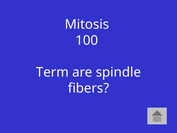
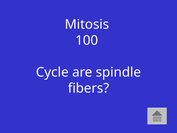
Term: Term -> Cycle
